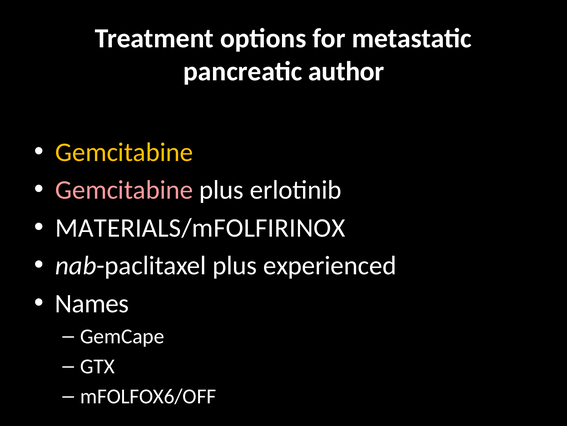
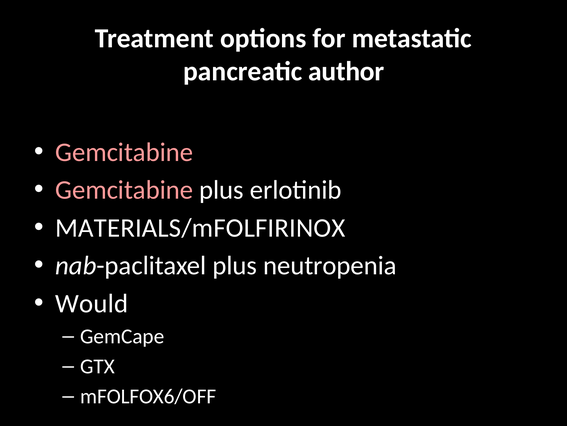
Gemcitabine at (124, 152) colour: yellow -> pink
experienced: experienced -> neutropenia
Names: Names -> Would
